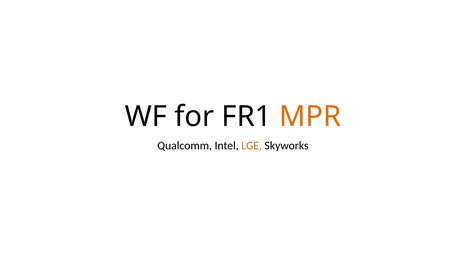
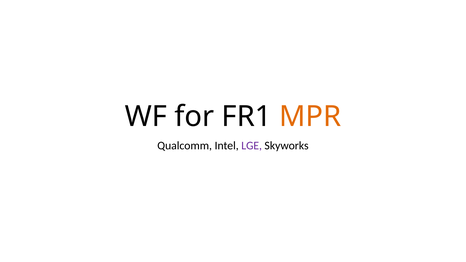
LGE colour: orange -> purple
